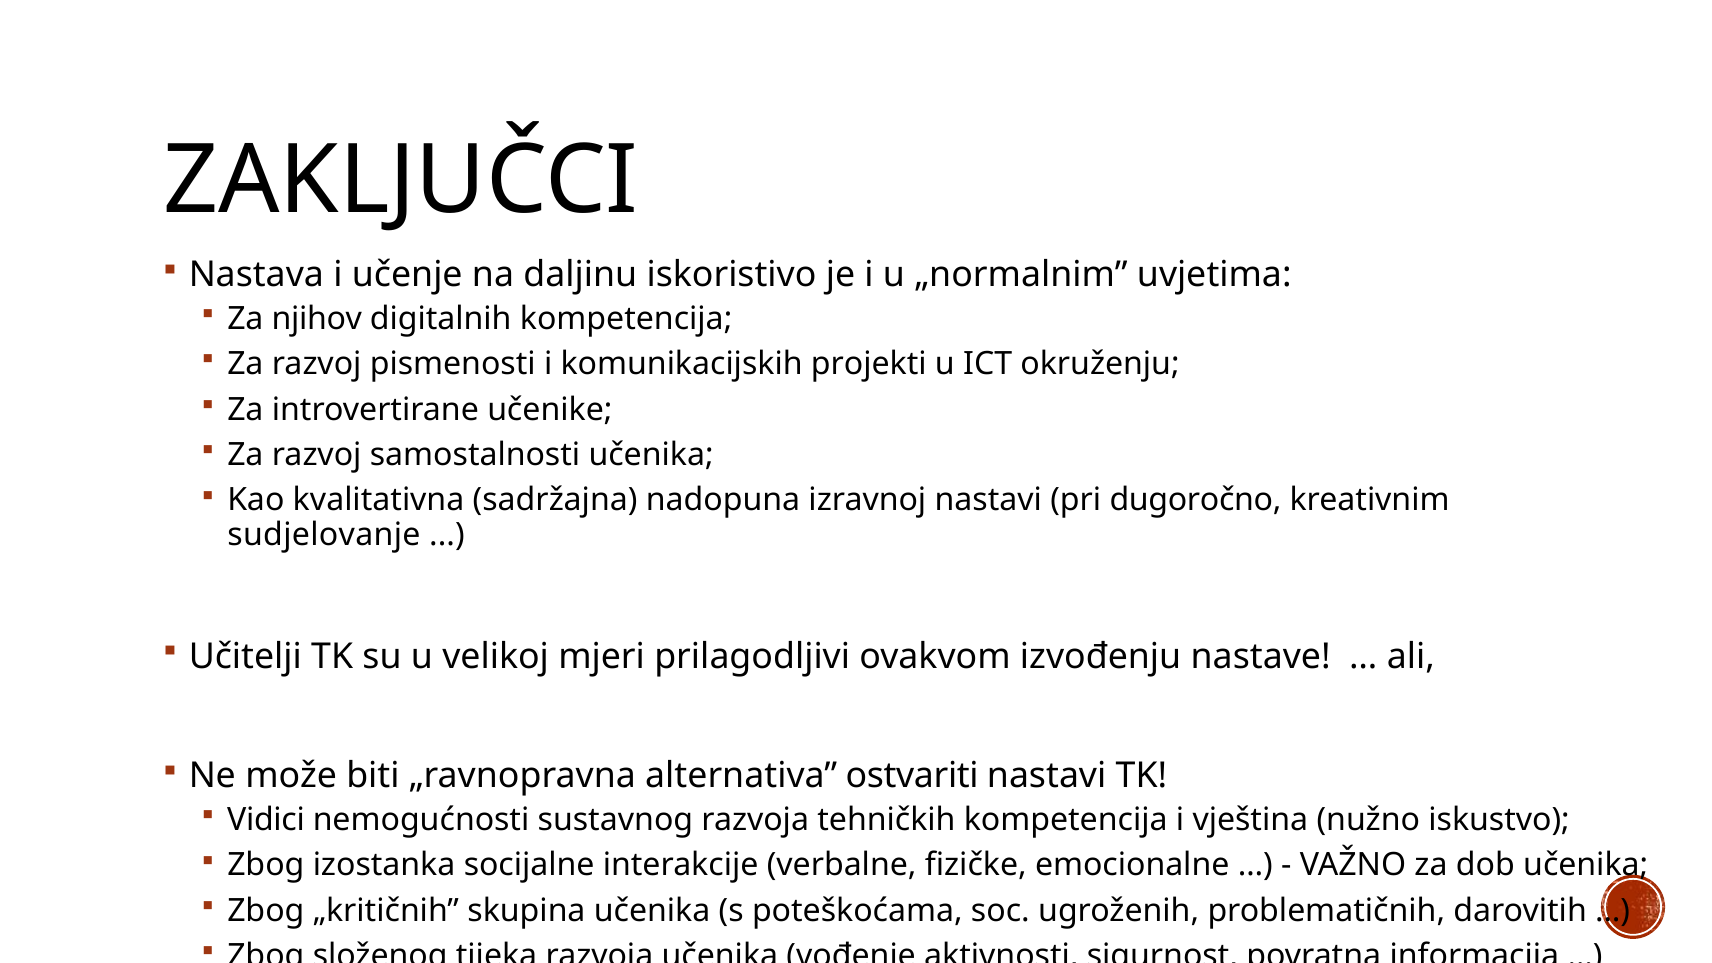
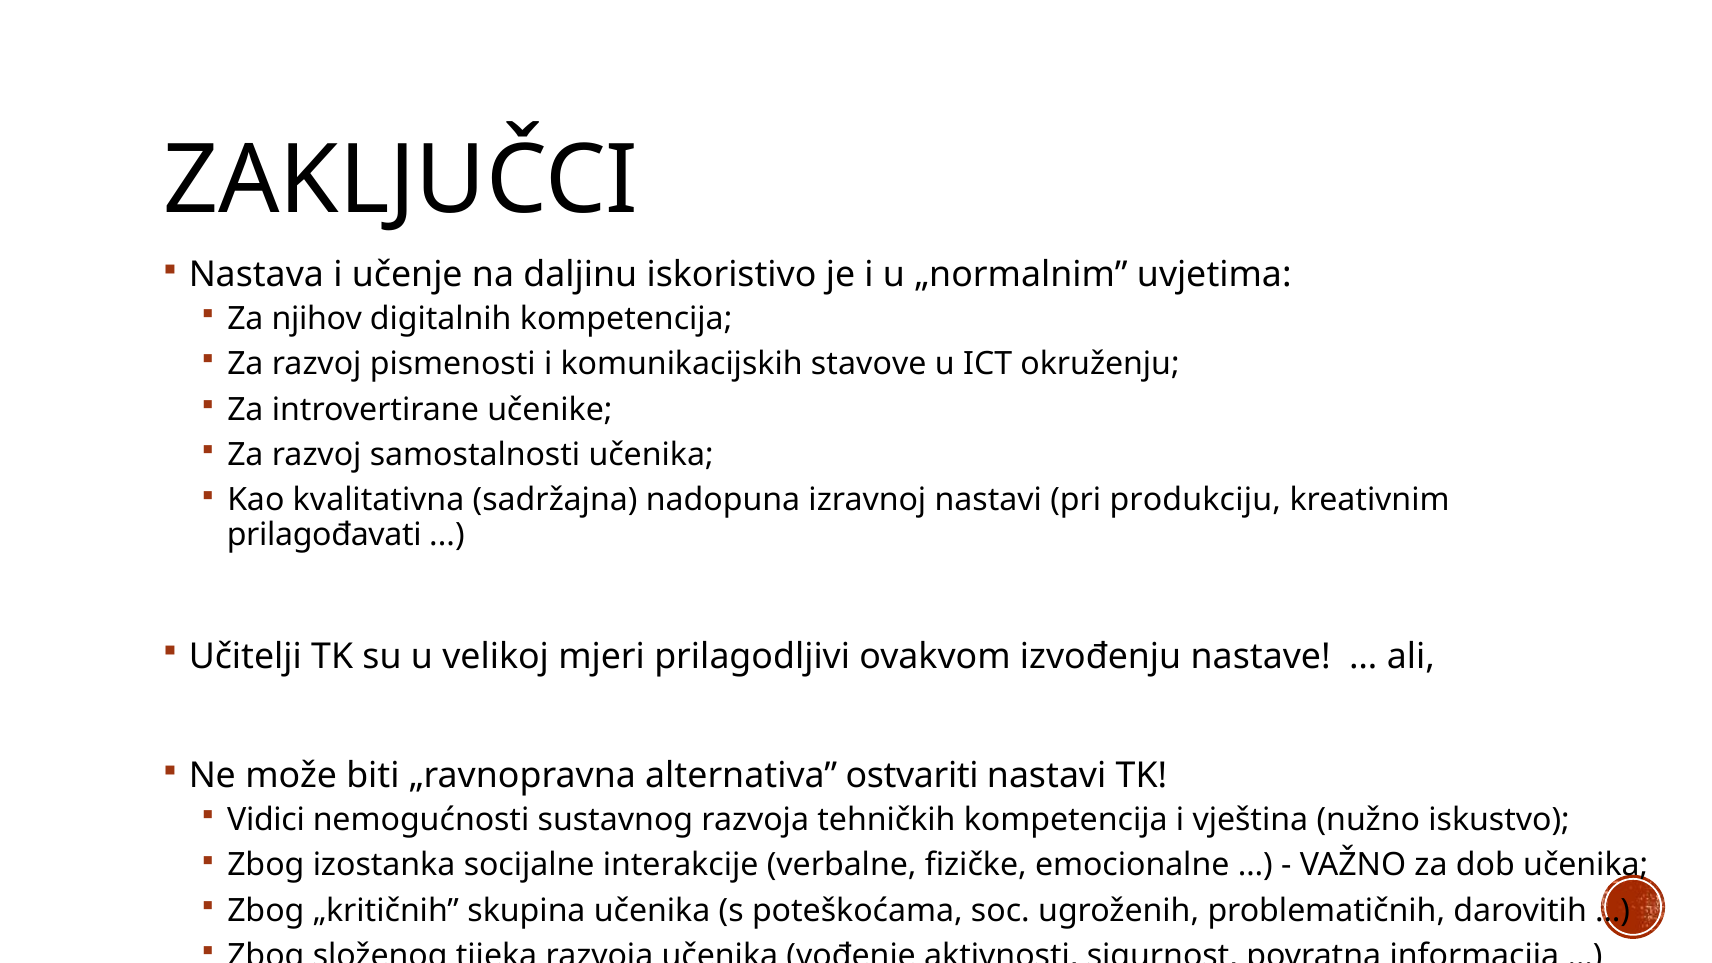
projekti: projekti -> stavove
dugoročno: dugoročno -> produkciju
sudjelovanje: sudjelovanje -> prilagođavati
